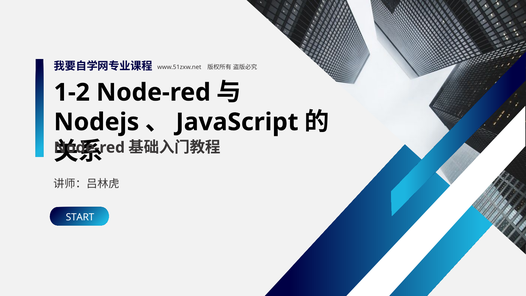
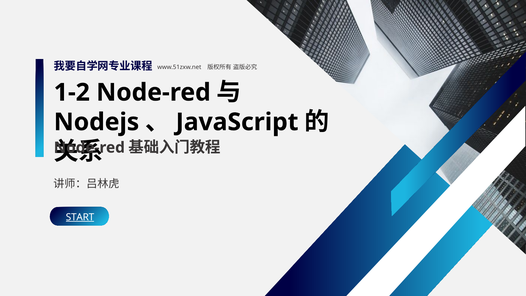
START underline: none -> present
